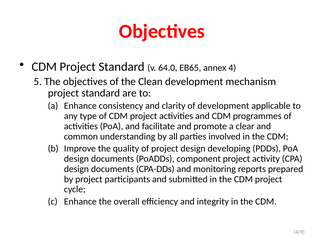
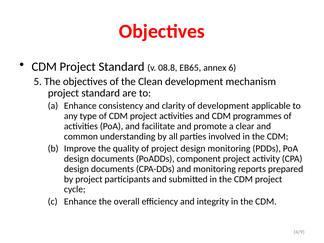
64.0: 64.0 -> 08.8
4: 4 -> 6
design developing: developing -> monitoring
